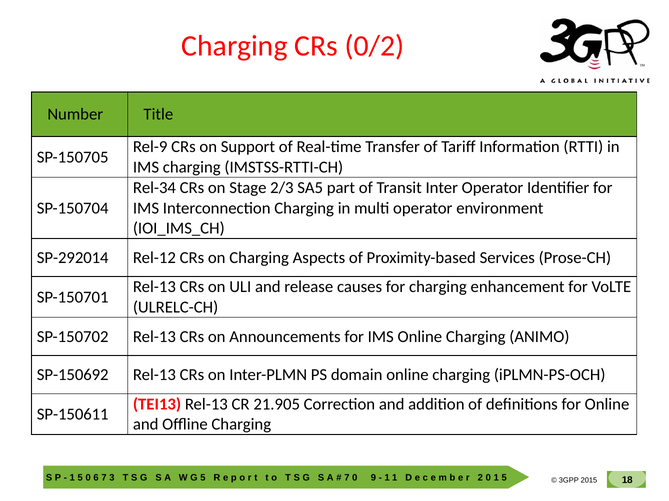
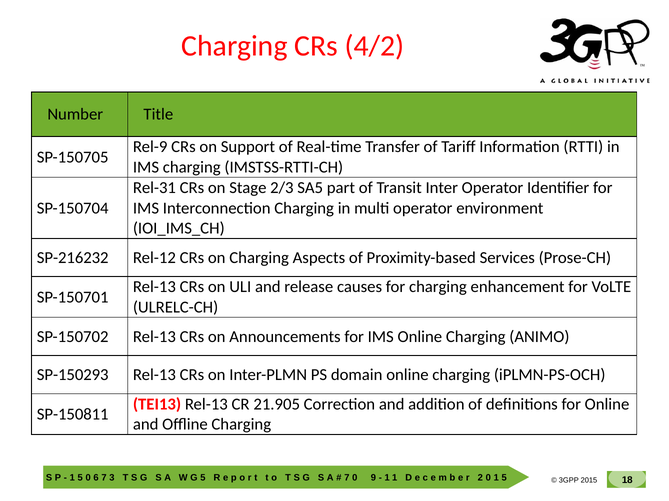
0/2: 0/2 -> 4/2
Rel-34: Rel-34 -> Rel-31
SP-292014: SP-292014 -> SP-216232
SP-150692: SP-150692 -> SP-150293
SP-150611: SP-150611 -> SP-150811
